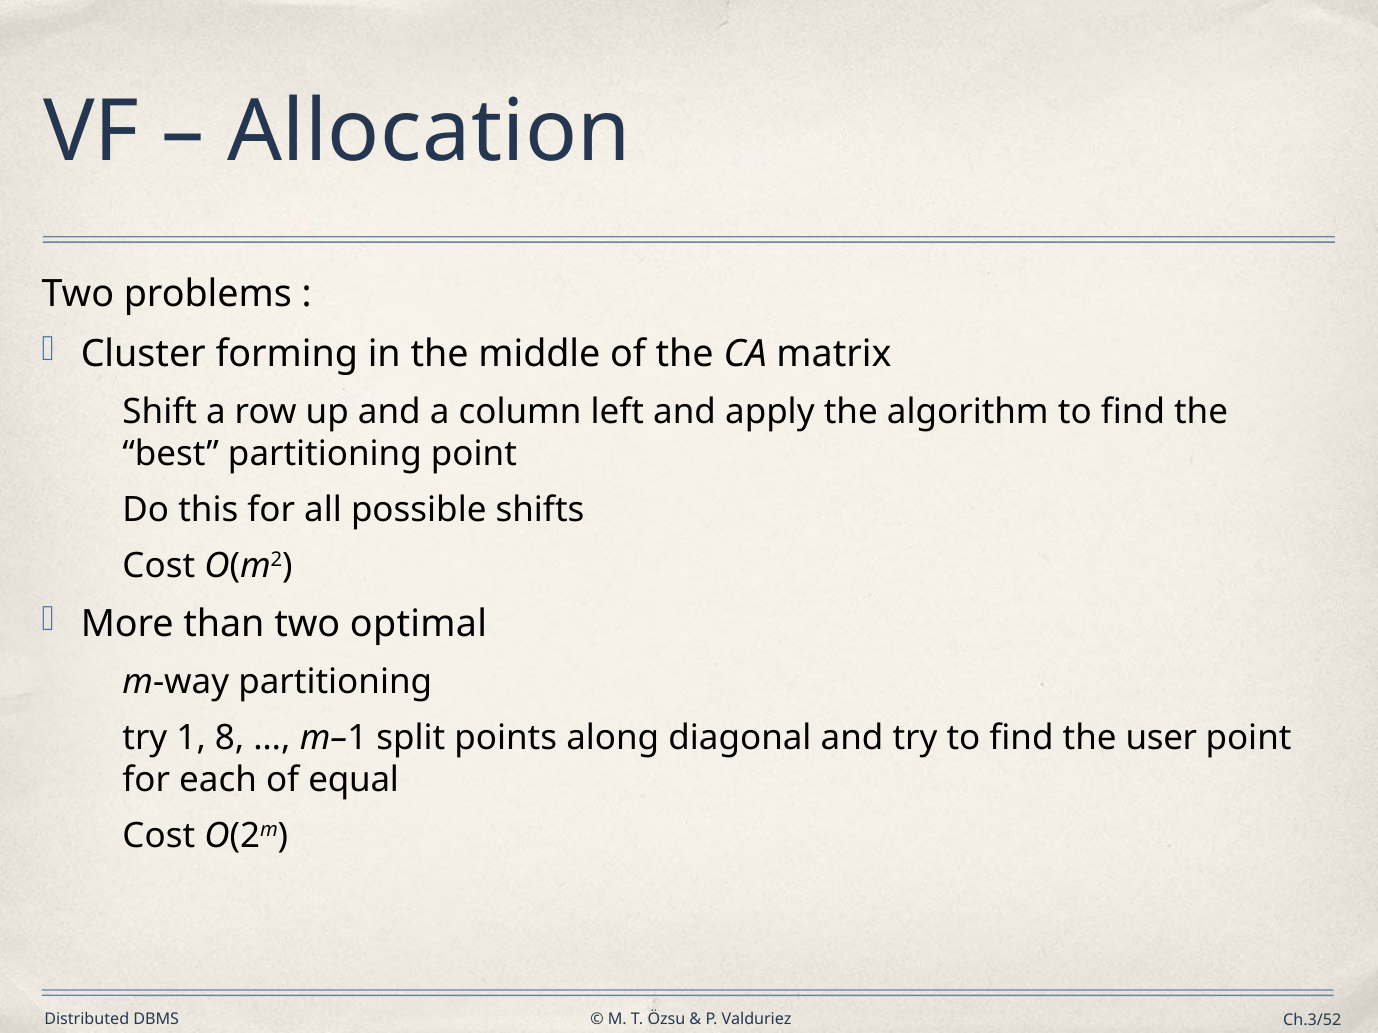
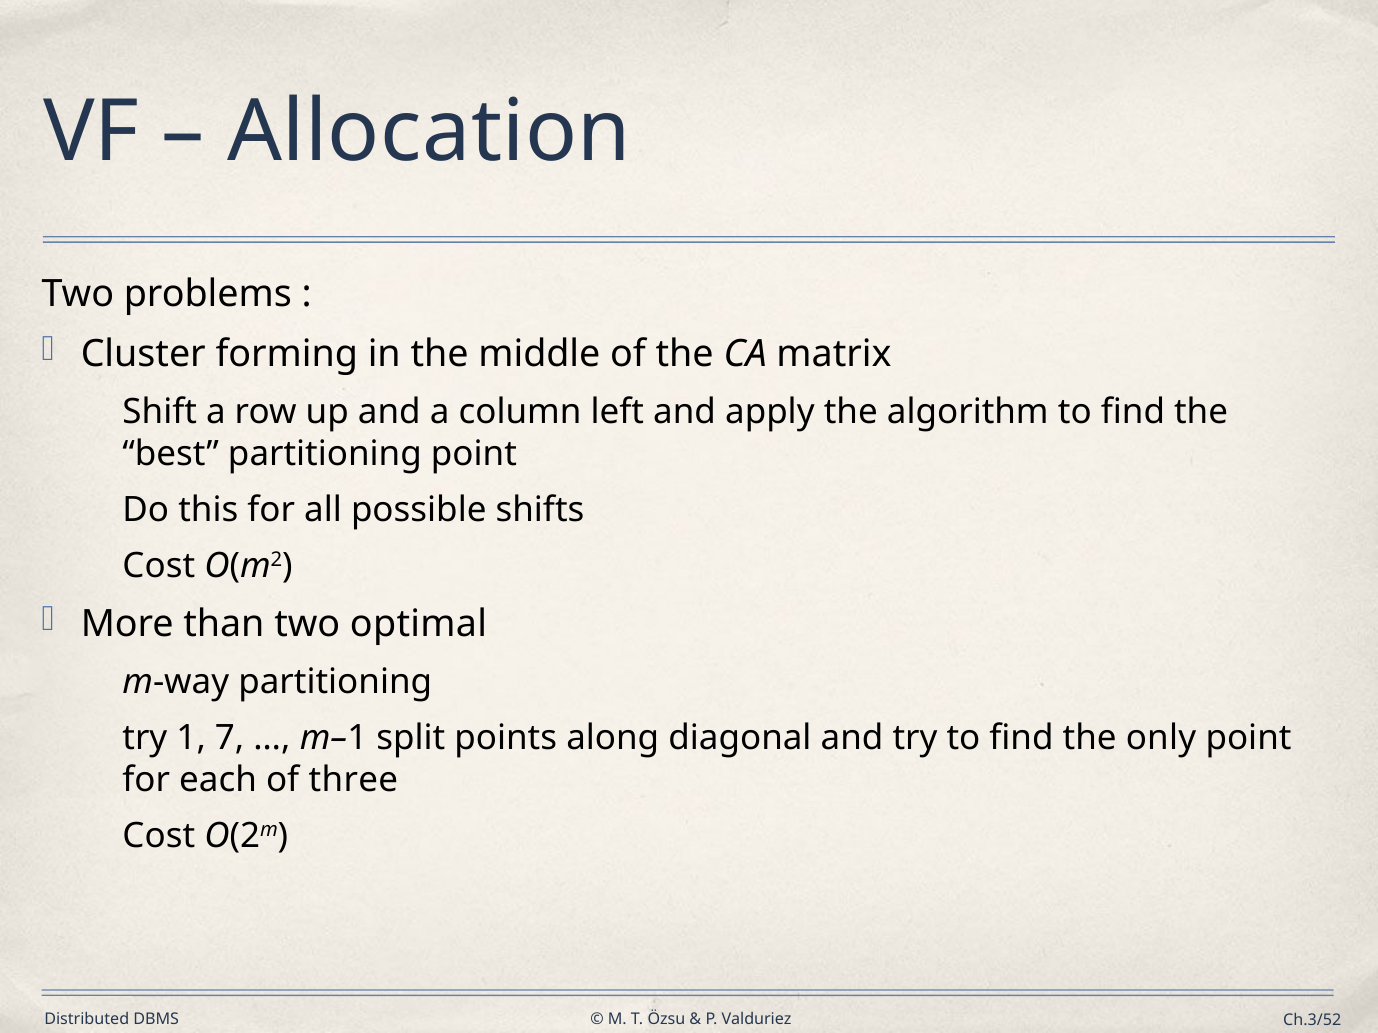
8: 8 -> 7
user: user -> only
equal: equal -> three
